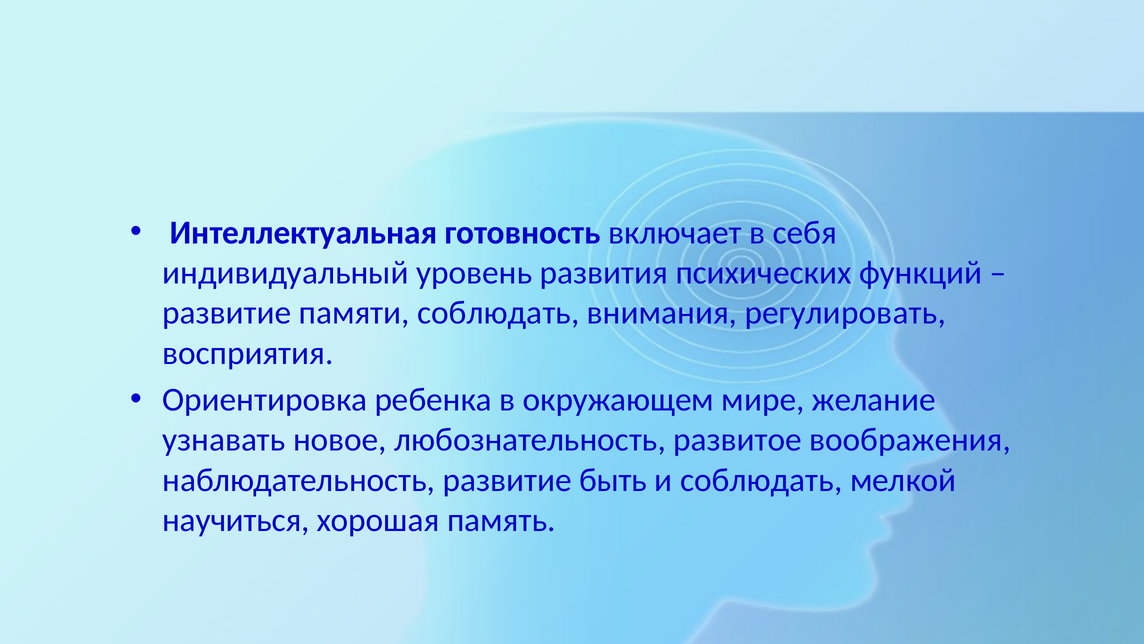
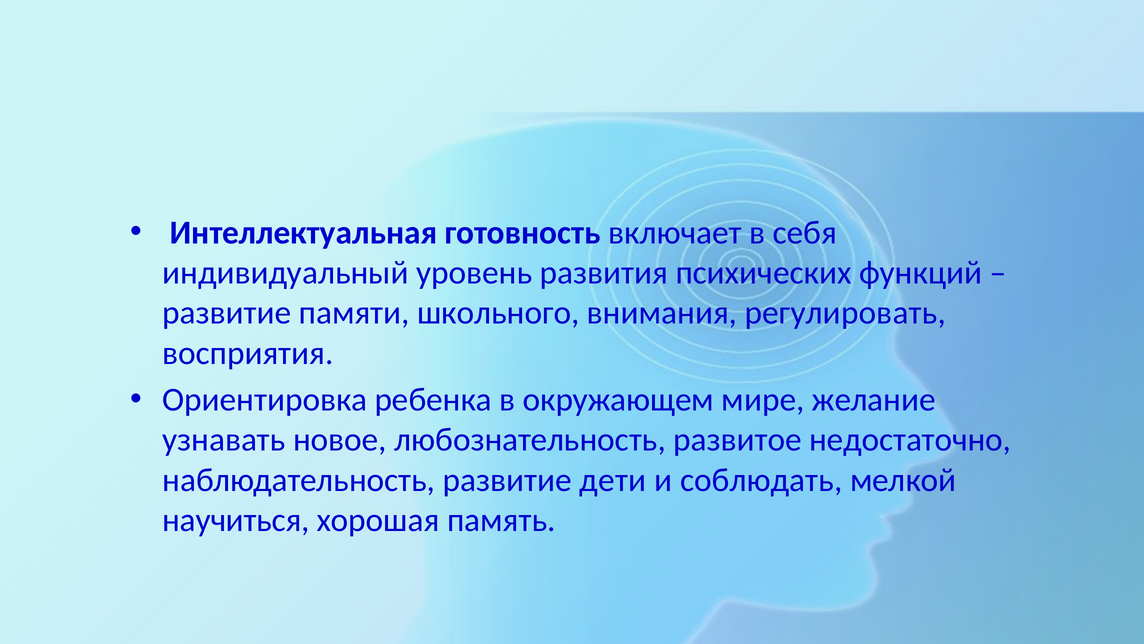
памяти соблюдать: соблюдать -> школьного
воображения: воображения -> недостаточно
быть: быть -> дети
